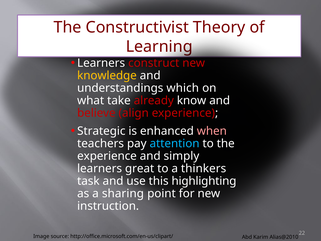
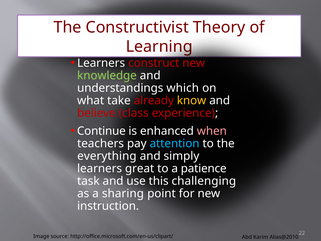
knowledge colour: yellow -> light green
know colour: white -> yellow
align: align -> class
Strategic: Strategic -> Continue
experience at (107, 156): experience -> everything
thinkers: thinkers -> patience
highlighting: highlighting -> challenging
